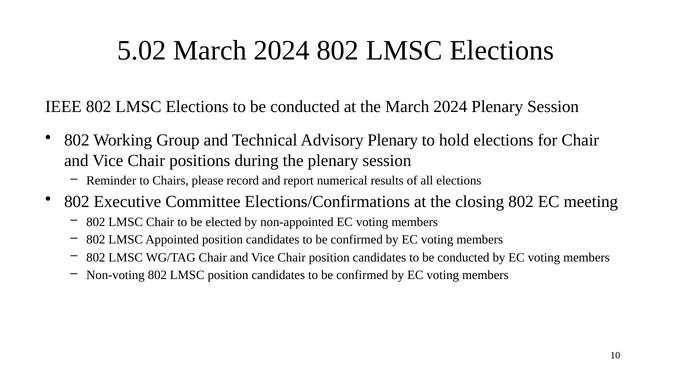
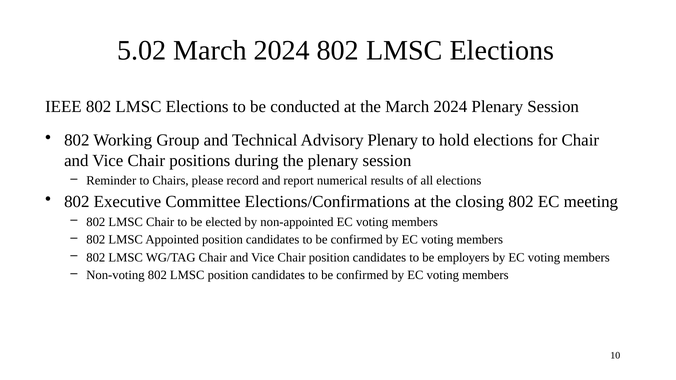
candidates to be conducted: conducted -> employers
